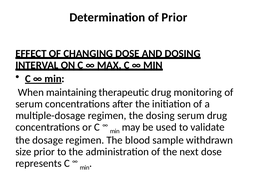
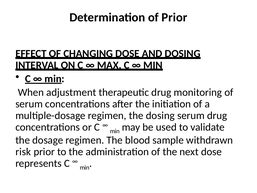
maintaining: maintaining -> adjustment
size: size -> risk
